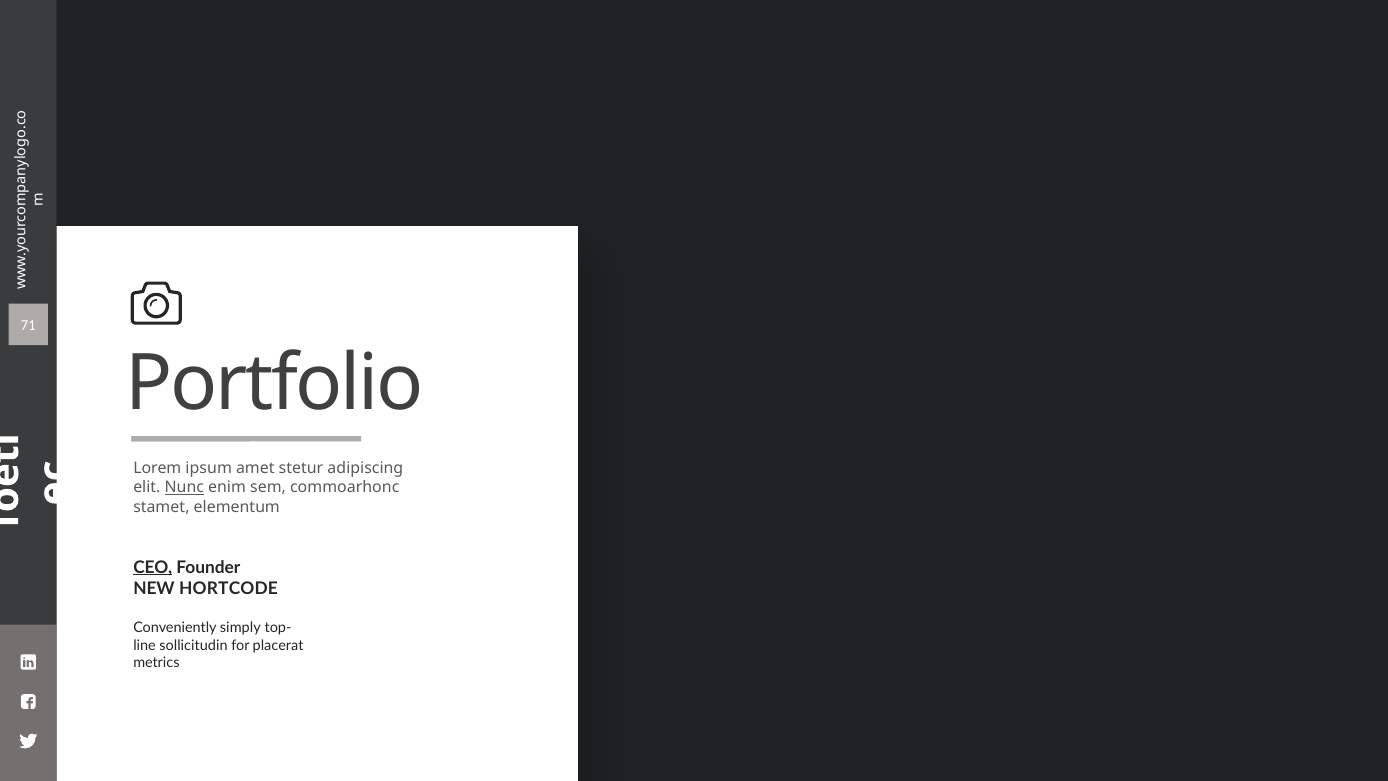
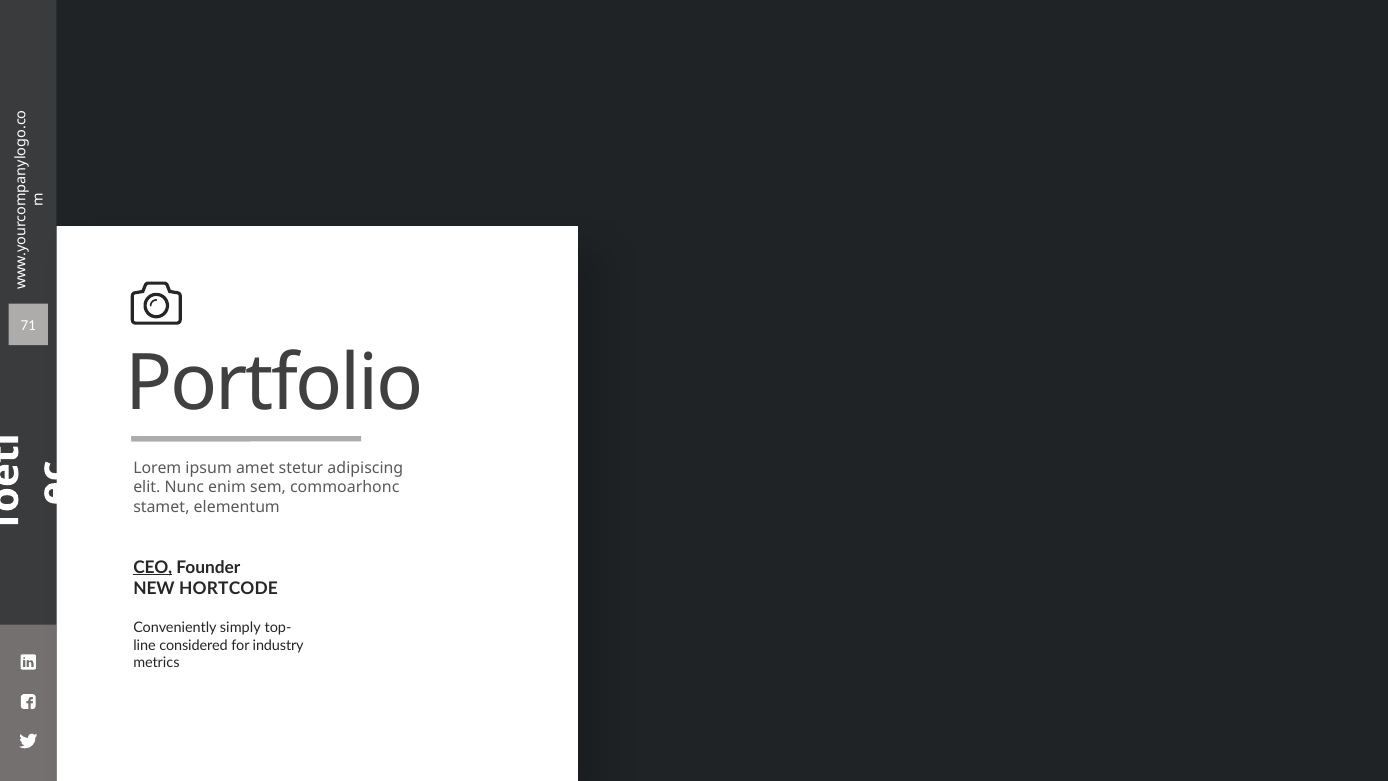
Nunc underline: present -> none
sollicitudin: sollicitudin -> considered
placerat: placerat -> industry
